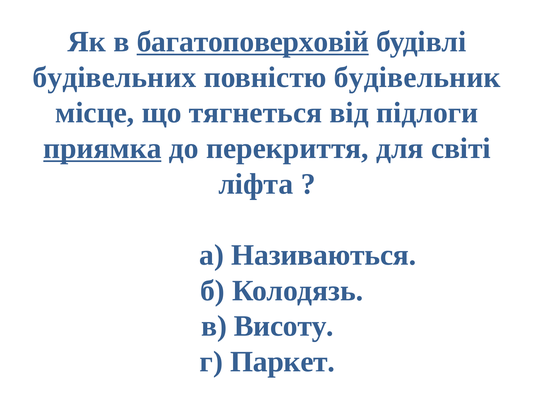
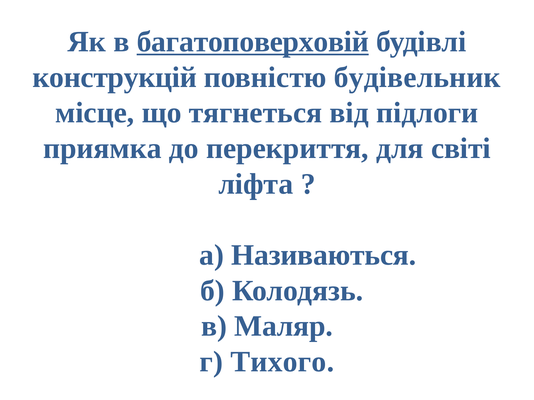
будівельних: будівельних -> конструкцій
приямка underline: present -> none
Висоту: Висоту -> Маляр
Паркет: Паркет -> Тихого
